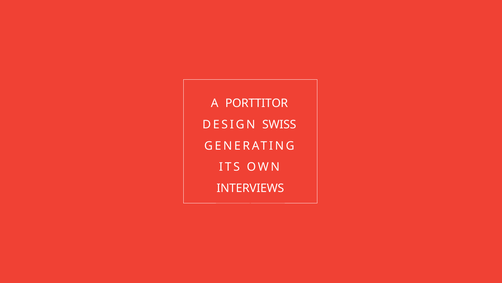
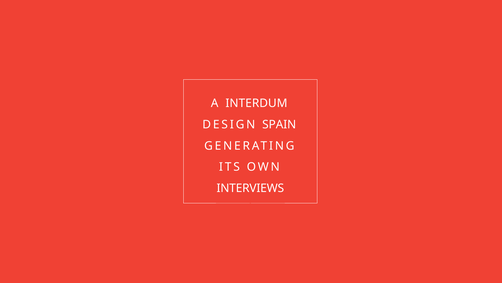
PORTTITOR: PORTTITOR -> INTERDUM
SWISS: SWISS -> SPAIN
